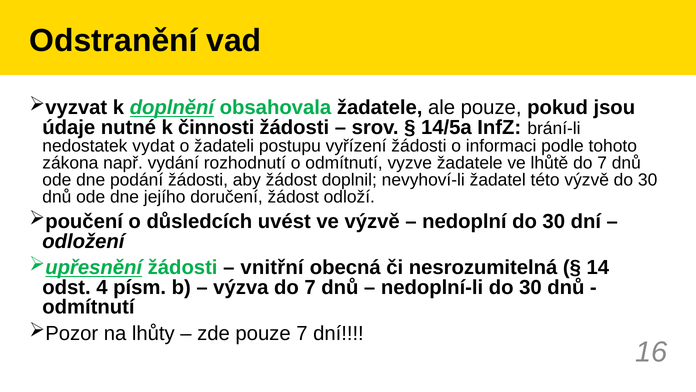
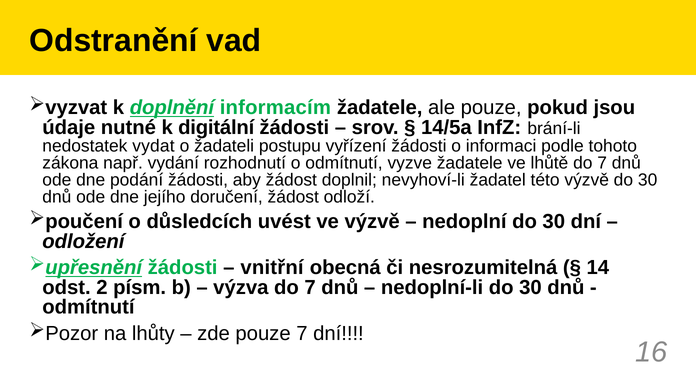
obsahovala: obsahovala -> informacím
činnosti: činnosti -> digitální
4: 4 -> 2
